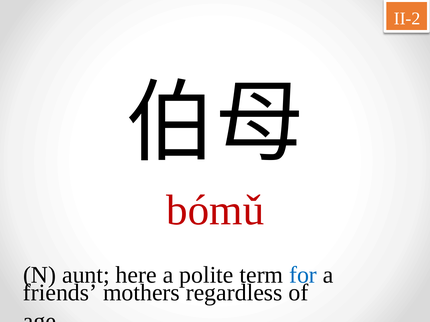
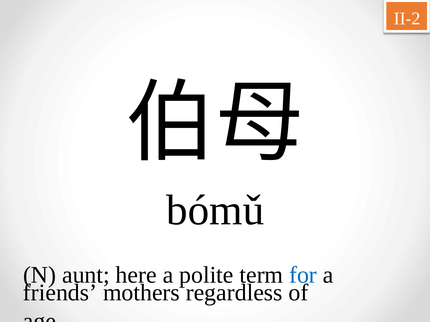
bómǔ colour: red -> black
